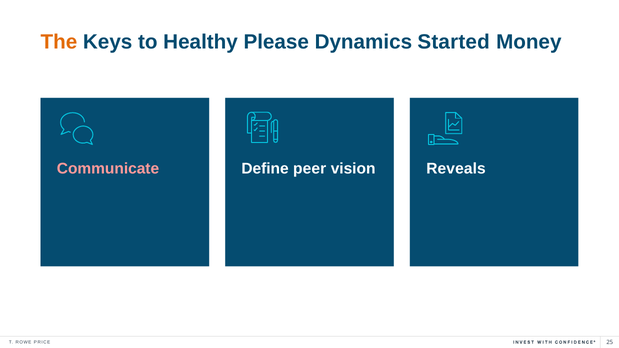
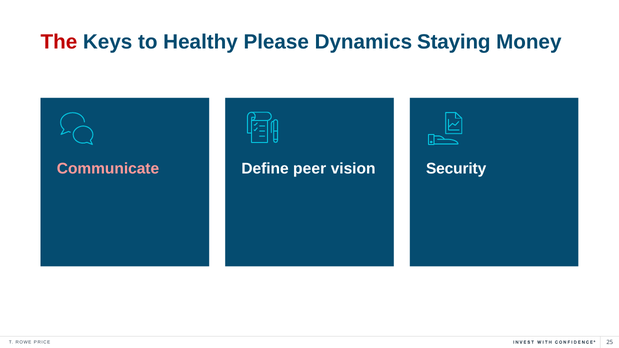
The colour: orange -> red
Started: Started -> Staying
Reveals: Reveals -> Security
